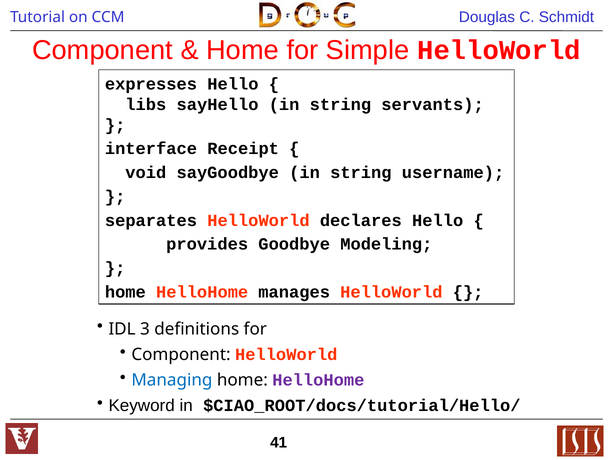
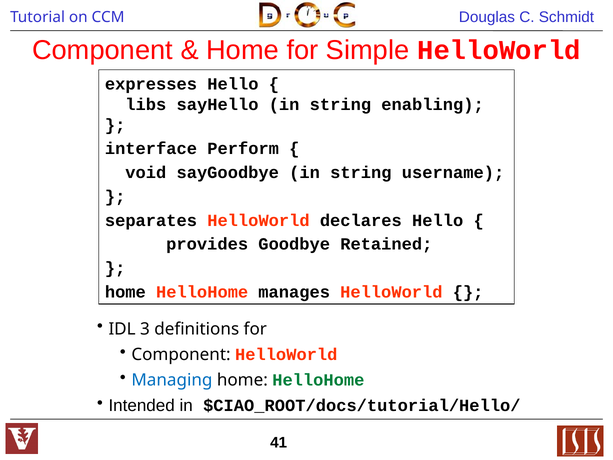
servants: servants -> enabling
Receipt: Receipt -> Perform
Modeling: Modeling -> Retained
HelloHome at (318, 380) colour: purple -> green
Keyword: Keyword -> Intended
